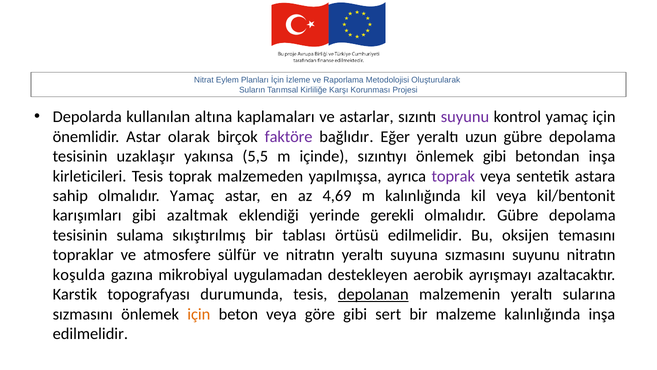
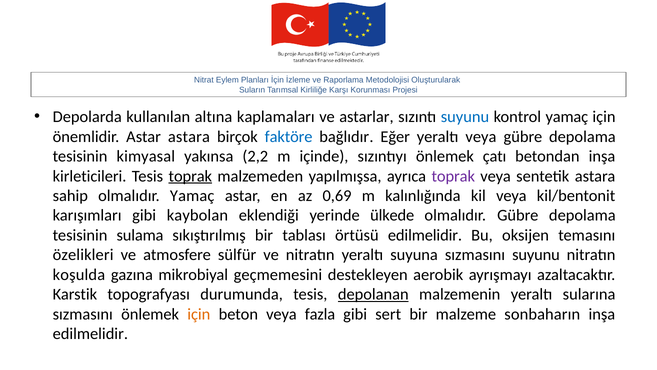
suyunu at (465, 117) colour: purple -> blue
Astar olarak: olarak -> astara
faktöre colour: purple -> blue
yeraltı uzun: uzun -> veya
uzaklaşır: uzaklaşır -> kimyasal
5,5: 5,5 -> 2,2
önlemek gibi: gibi -> çatı
toprak at (190, 176) underline: none -> present
4,69: 4,69 -> 0,69
azaltmak: azaltmak -> kaybolan
gerekli: gerekli -> ülkede
topraklar: topraklar -> özelikleri
uygulamadan: uygulamadan -> geçmemesini
göre: göre -> fazla
malzeme kalınlığında: kalınlığında -> sonbaharın
